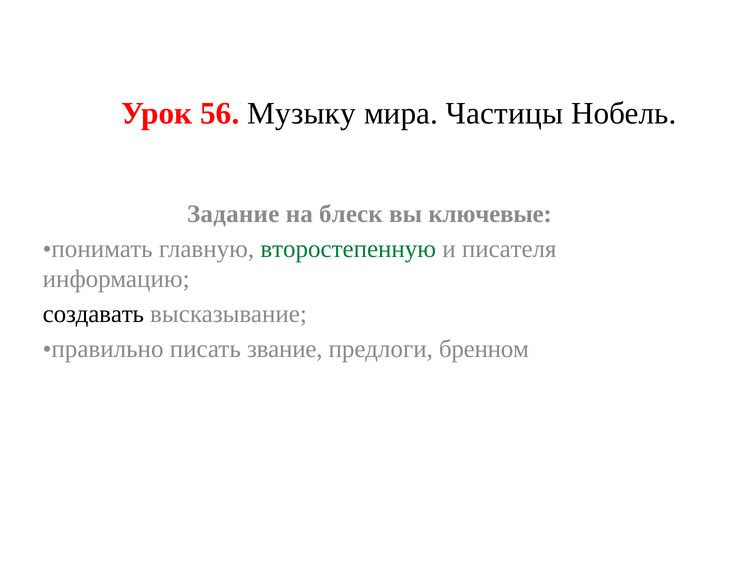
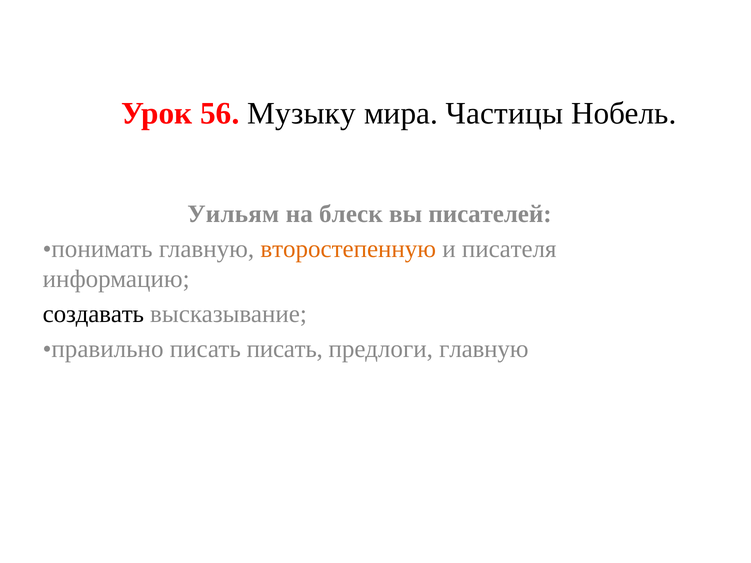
Задание: Задание -> Уильям
ключевые: ключевые -> писателей
второстепенную colour: green -> orange
писать звание: звание -> писать
предлоги бренном: бренном -> главную
